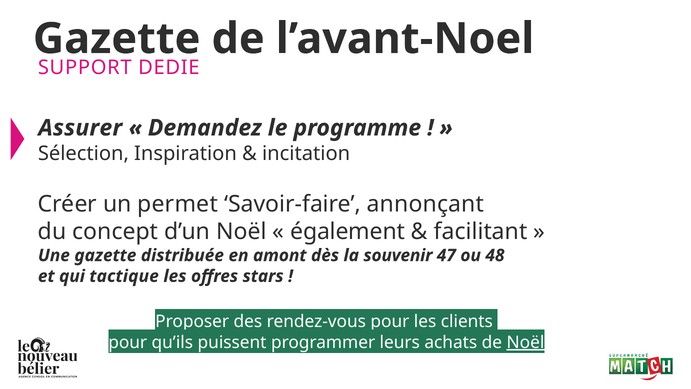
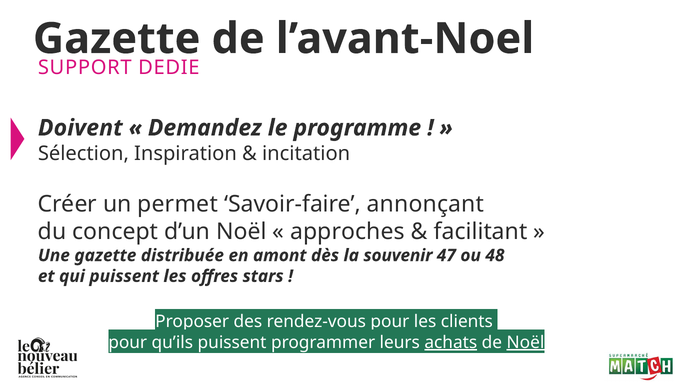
Assurer: Assurer -> Doivent
également: également -> approches
qui tactique: tactique -> puissent
achats underline: none -> present
